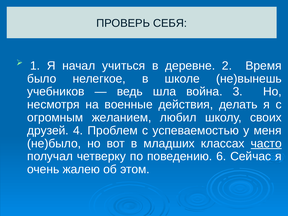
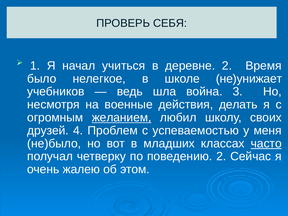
не)вынешь: не)вынешь -> не)унижает
желанием underline: none -> present
поведению 6: 6 -> 2
